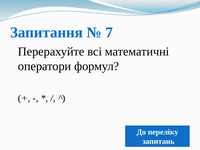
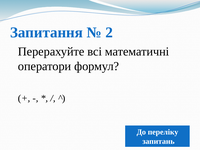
7: 7 -> 2
